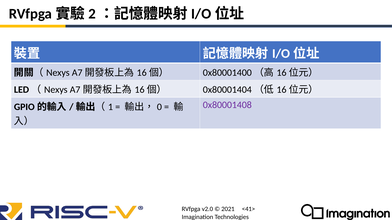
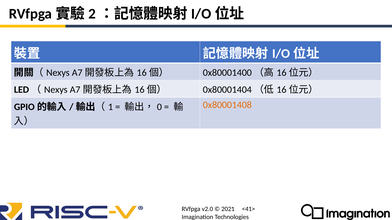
0x80001408 colour: purple -> orange
